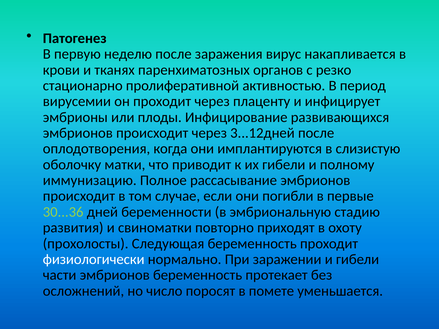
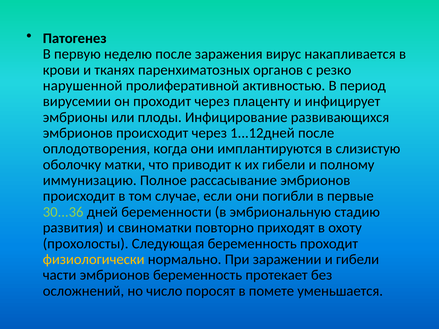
стационарно: стационарно -> нарушенной
3...12дней: 3...12дней -> 1...12дней
физиологически colour: white -> yellow
